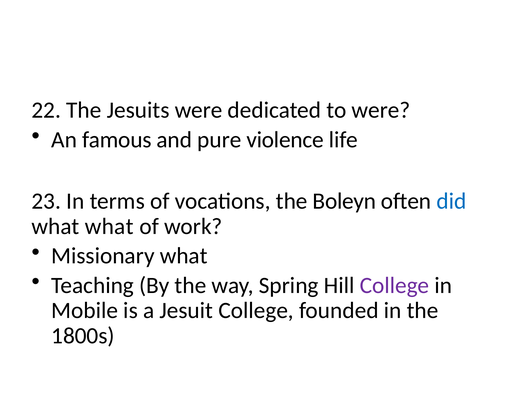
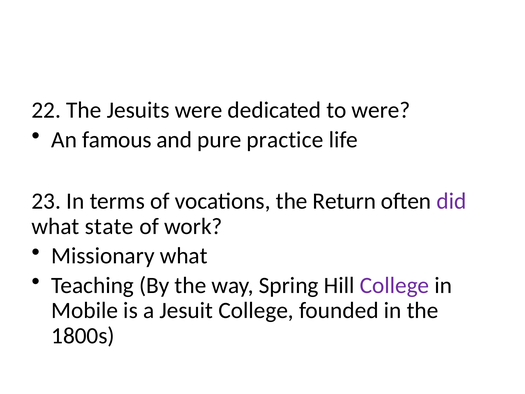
violence: violence -> practice
Boleyn: Boleyn -> Return
did colour: blue -> purple
what what: what -> state
